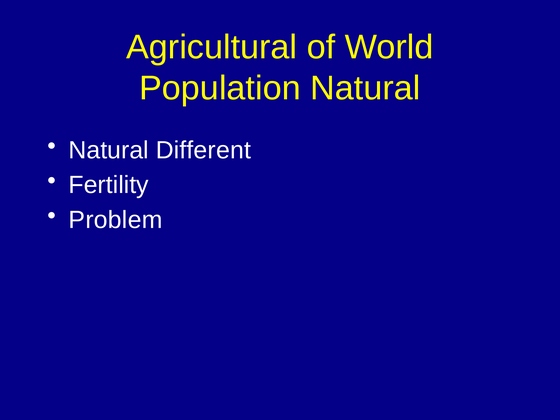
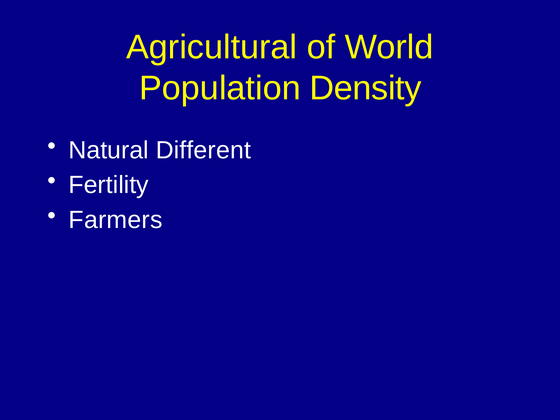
Population Natural: Natural -> Density
Problem: Problem -> Farmers
